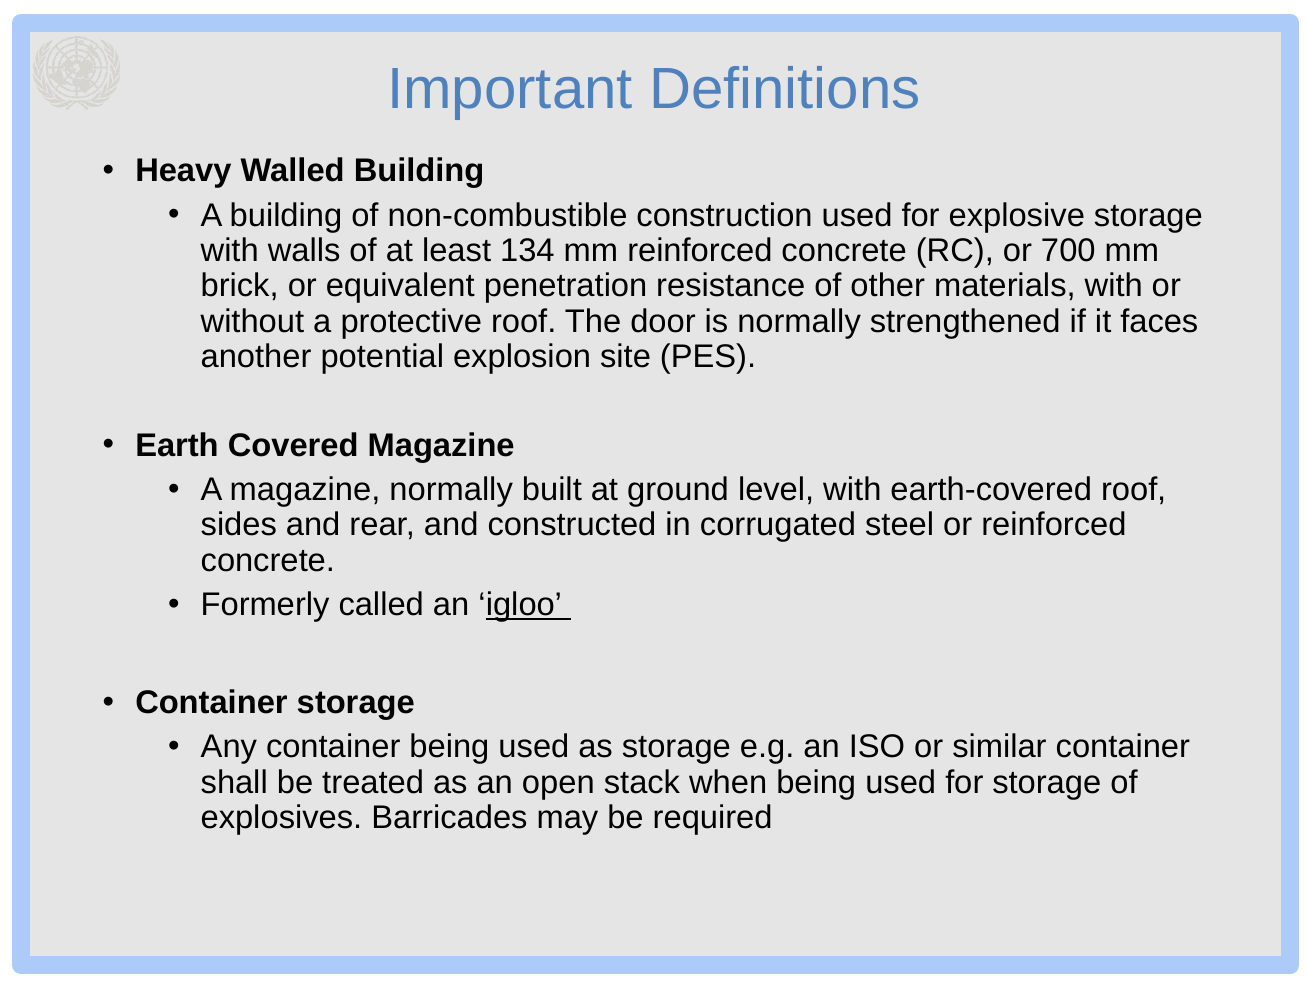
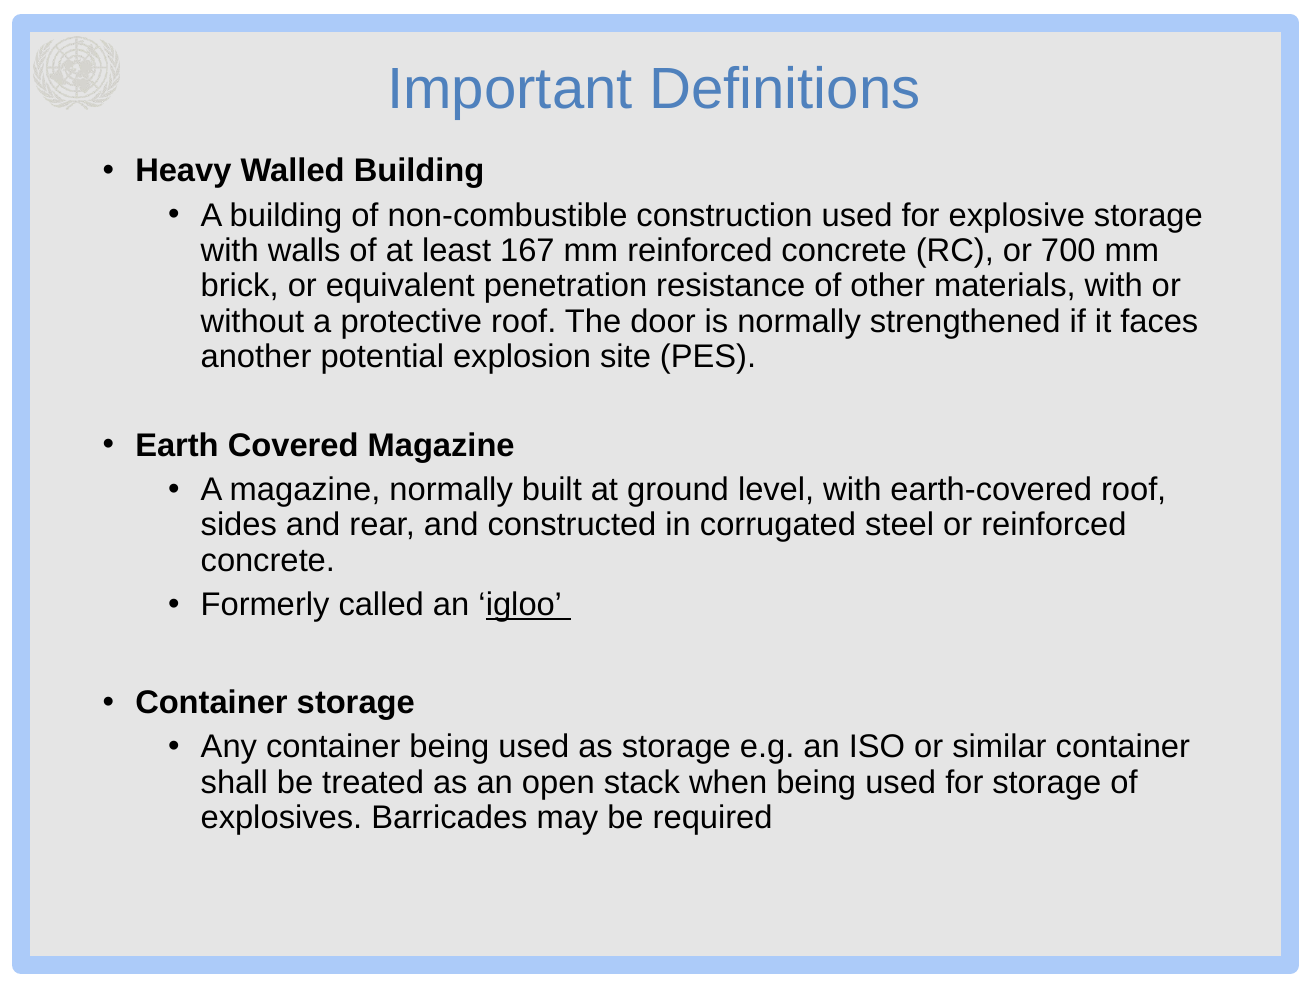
134: 134 -> 167
